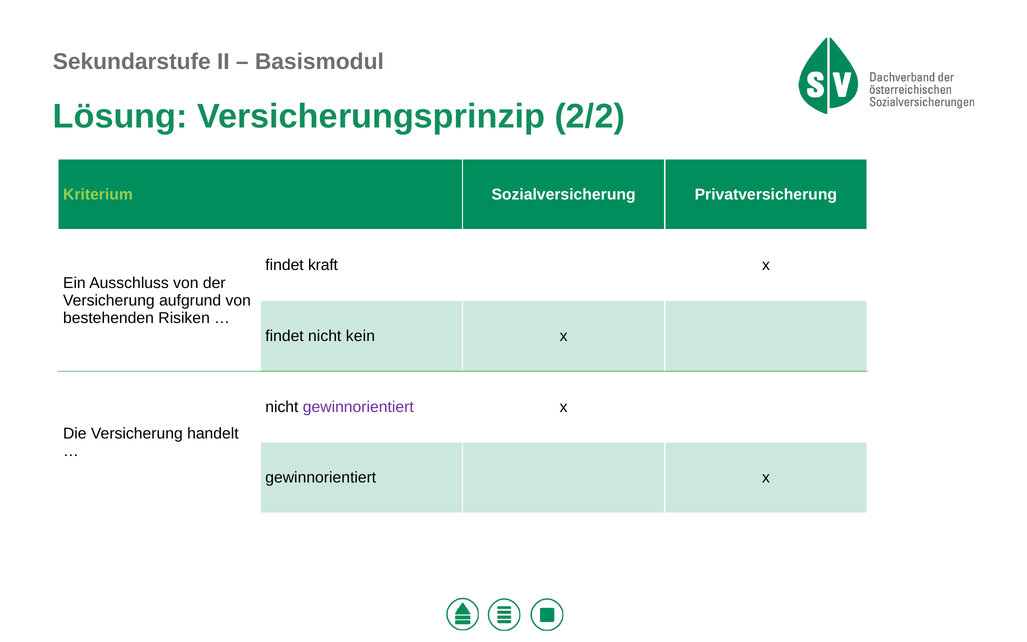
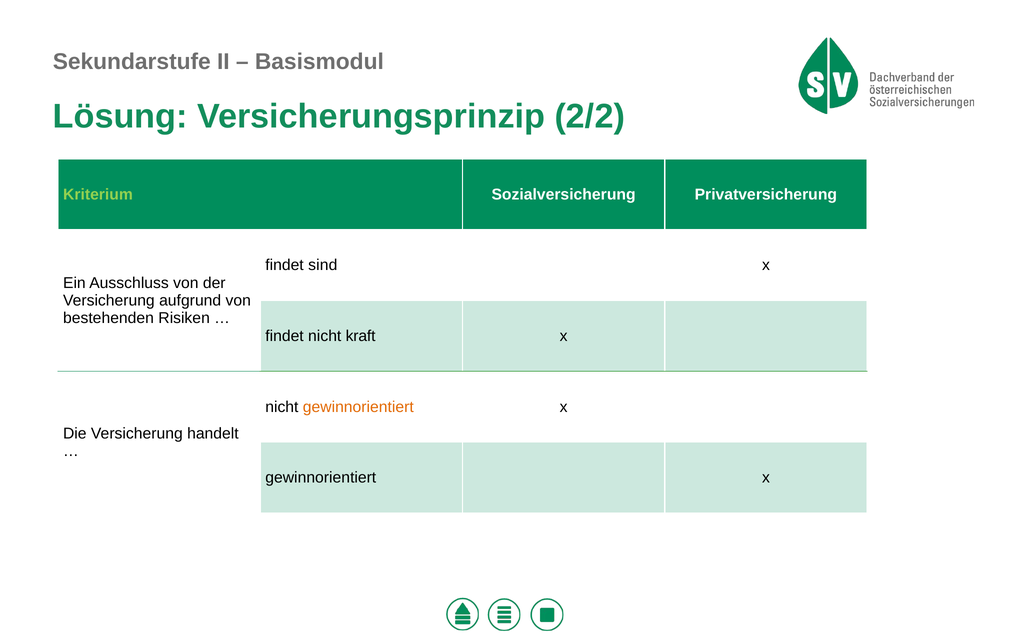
kraft: kraft -> sind
kein: kein -> kraft
gewinnorientiert at (358, 407) colour: purple -> orange
